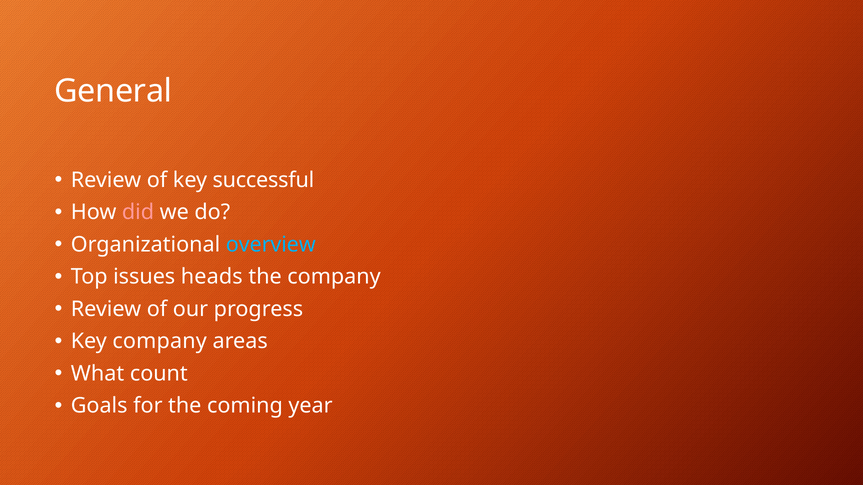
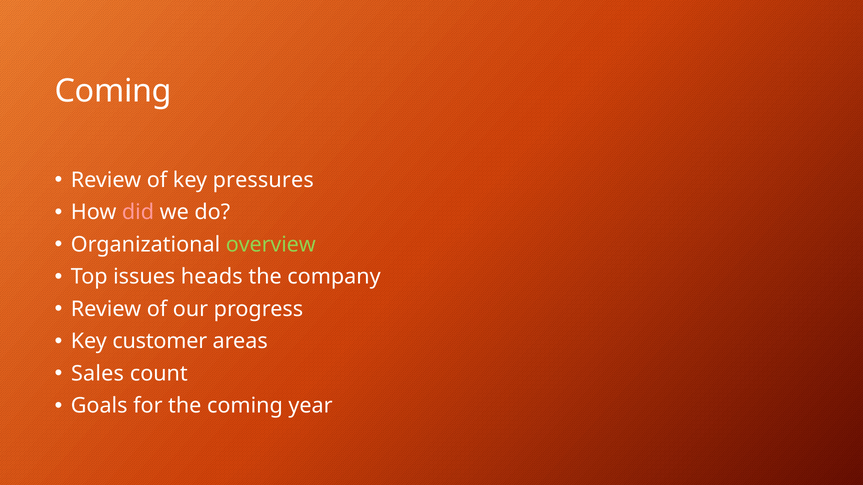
General at (113, 91): General -> Coming
successful: successful -> pressures
overview colour: light blue -> light green
Key company: company -> customer
What: What -> Sales
